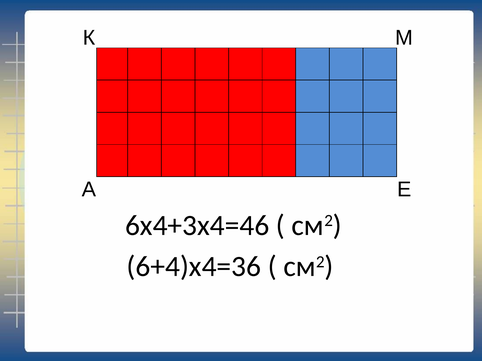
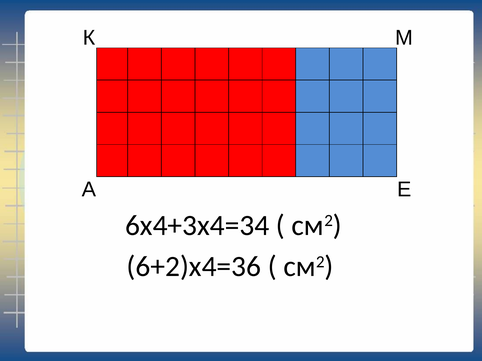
6х4+3х4=46: 6х4+3х4=46 -> 6х4+3х4=34
6+4)х4=36: 6+4)х4=36 -> 6+2)х4=36
